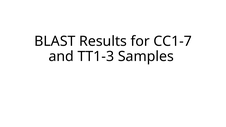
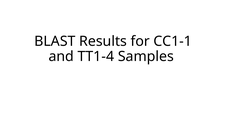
CC1-7: CC1-7 -> CC1-1
TT1-3: TT1-3 -> TT1-4
